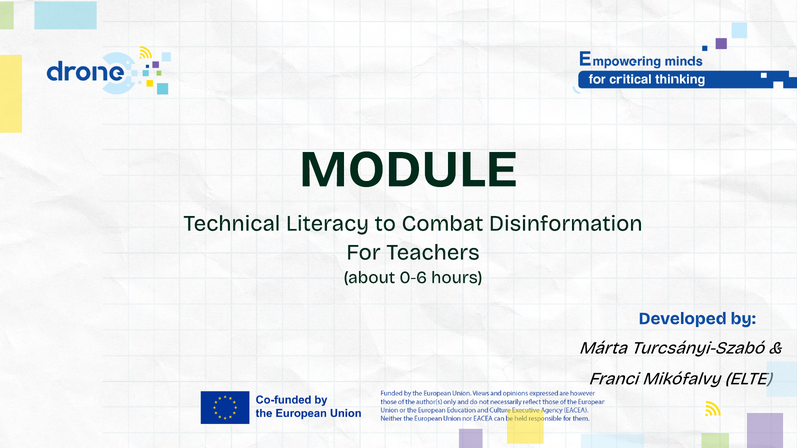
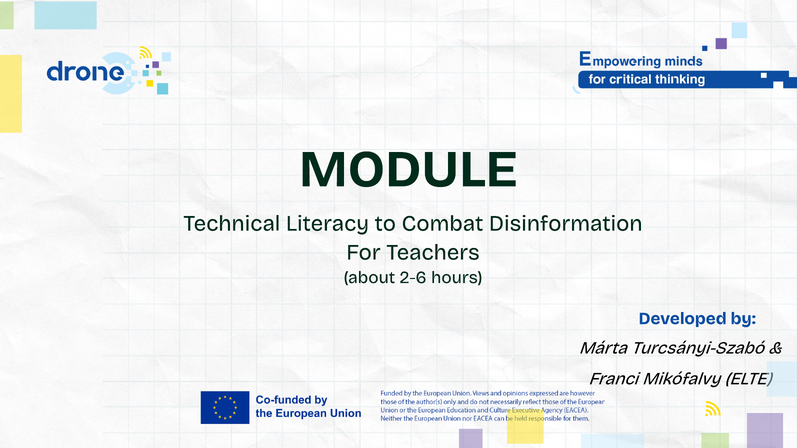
0-6: 0-6 -> 2-6
